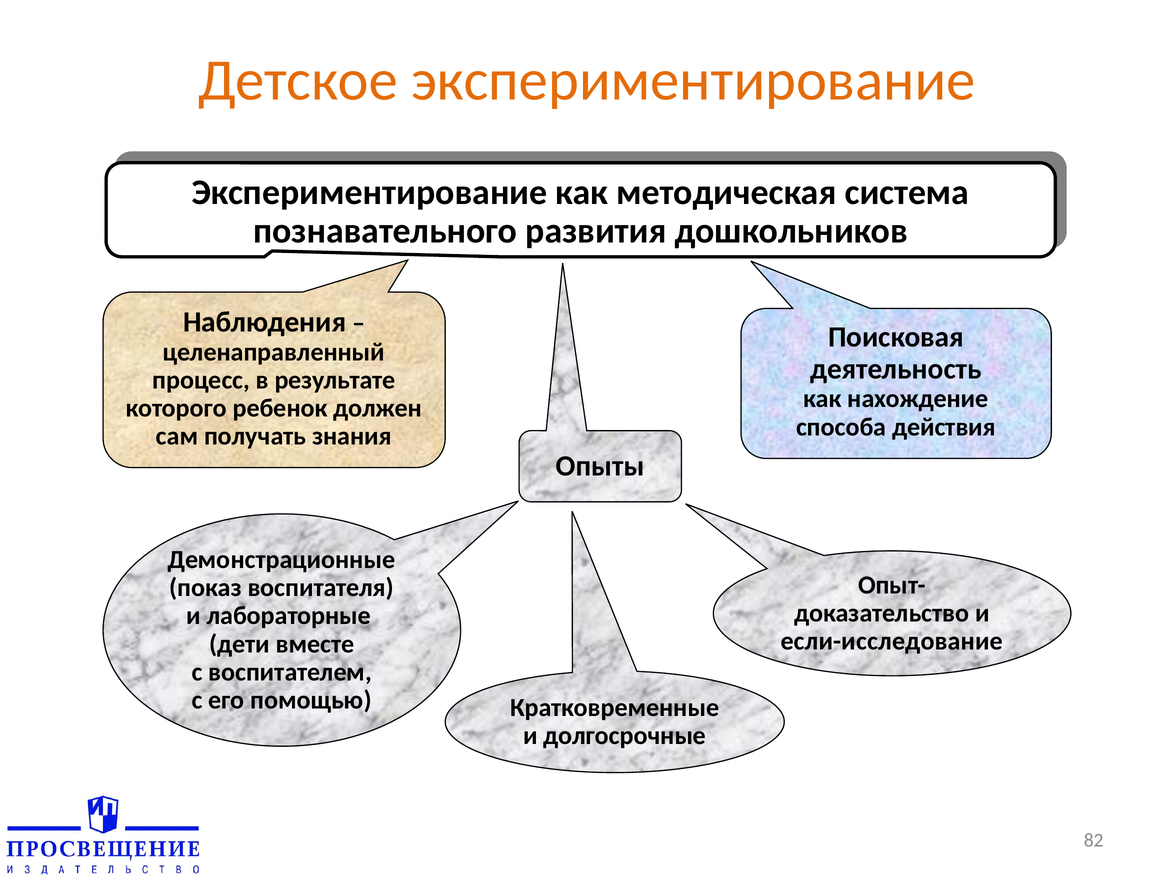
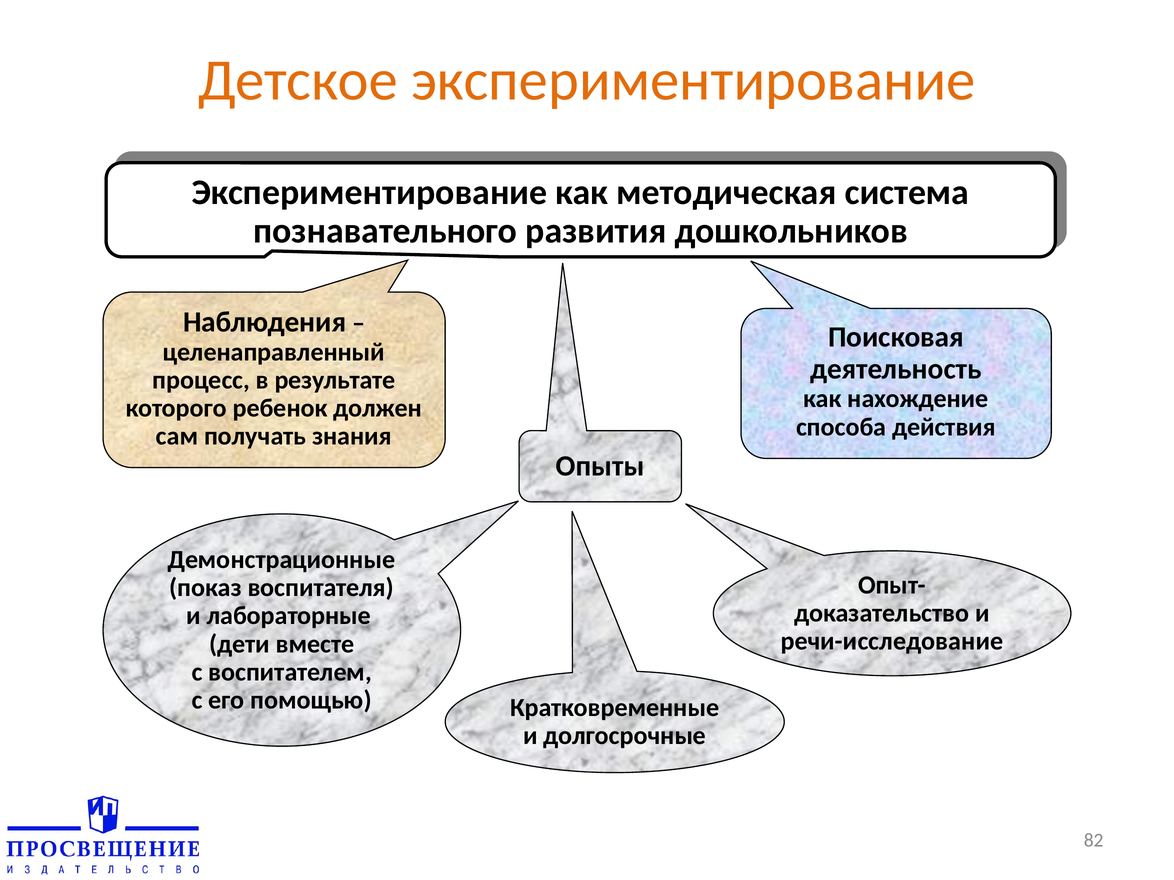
если-исследование: если-исследование -> речи-исследование
